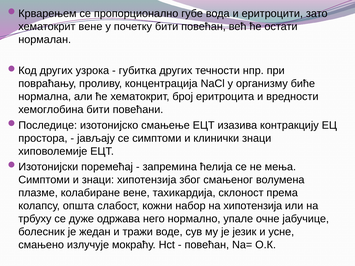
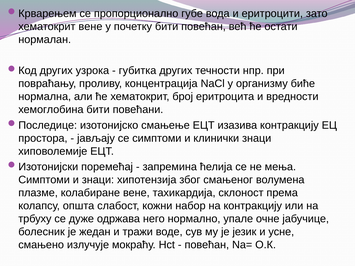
на хипотензија: хипотензија -> контракцију
